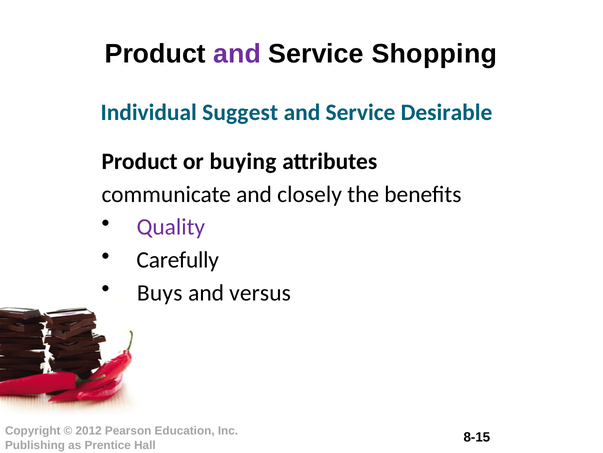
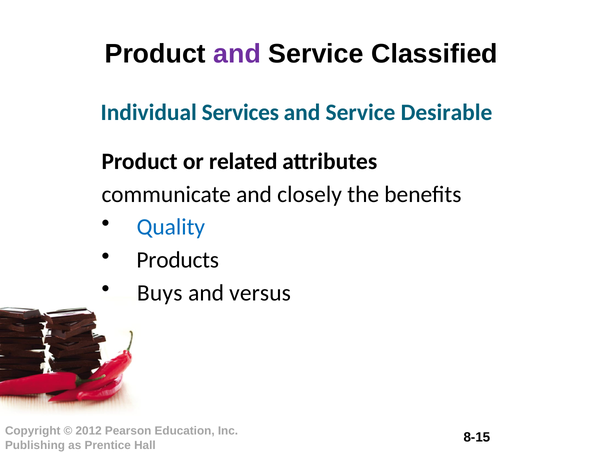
Shopping: Shopping -> Classified
Suggest: Suggest -> Services
buying: buying -> related
Quality colour: purple -> blue
Carefully: Carefully -> Products
